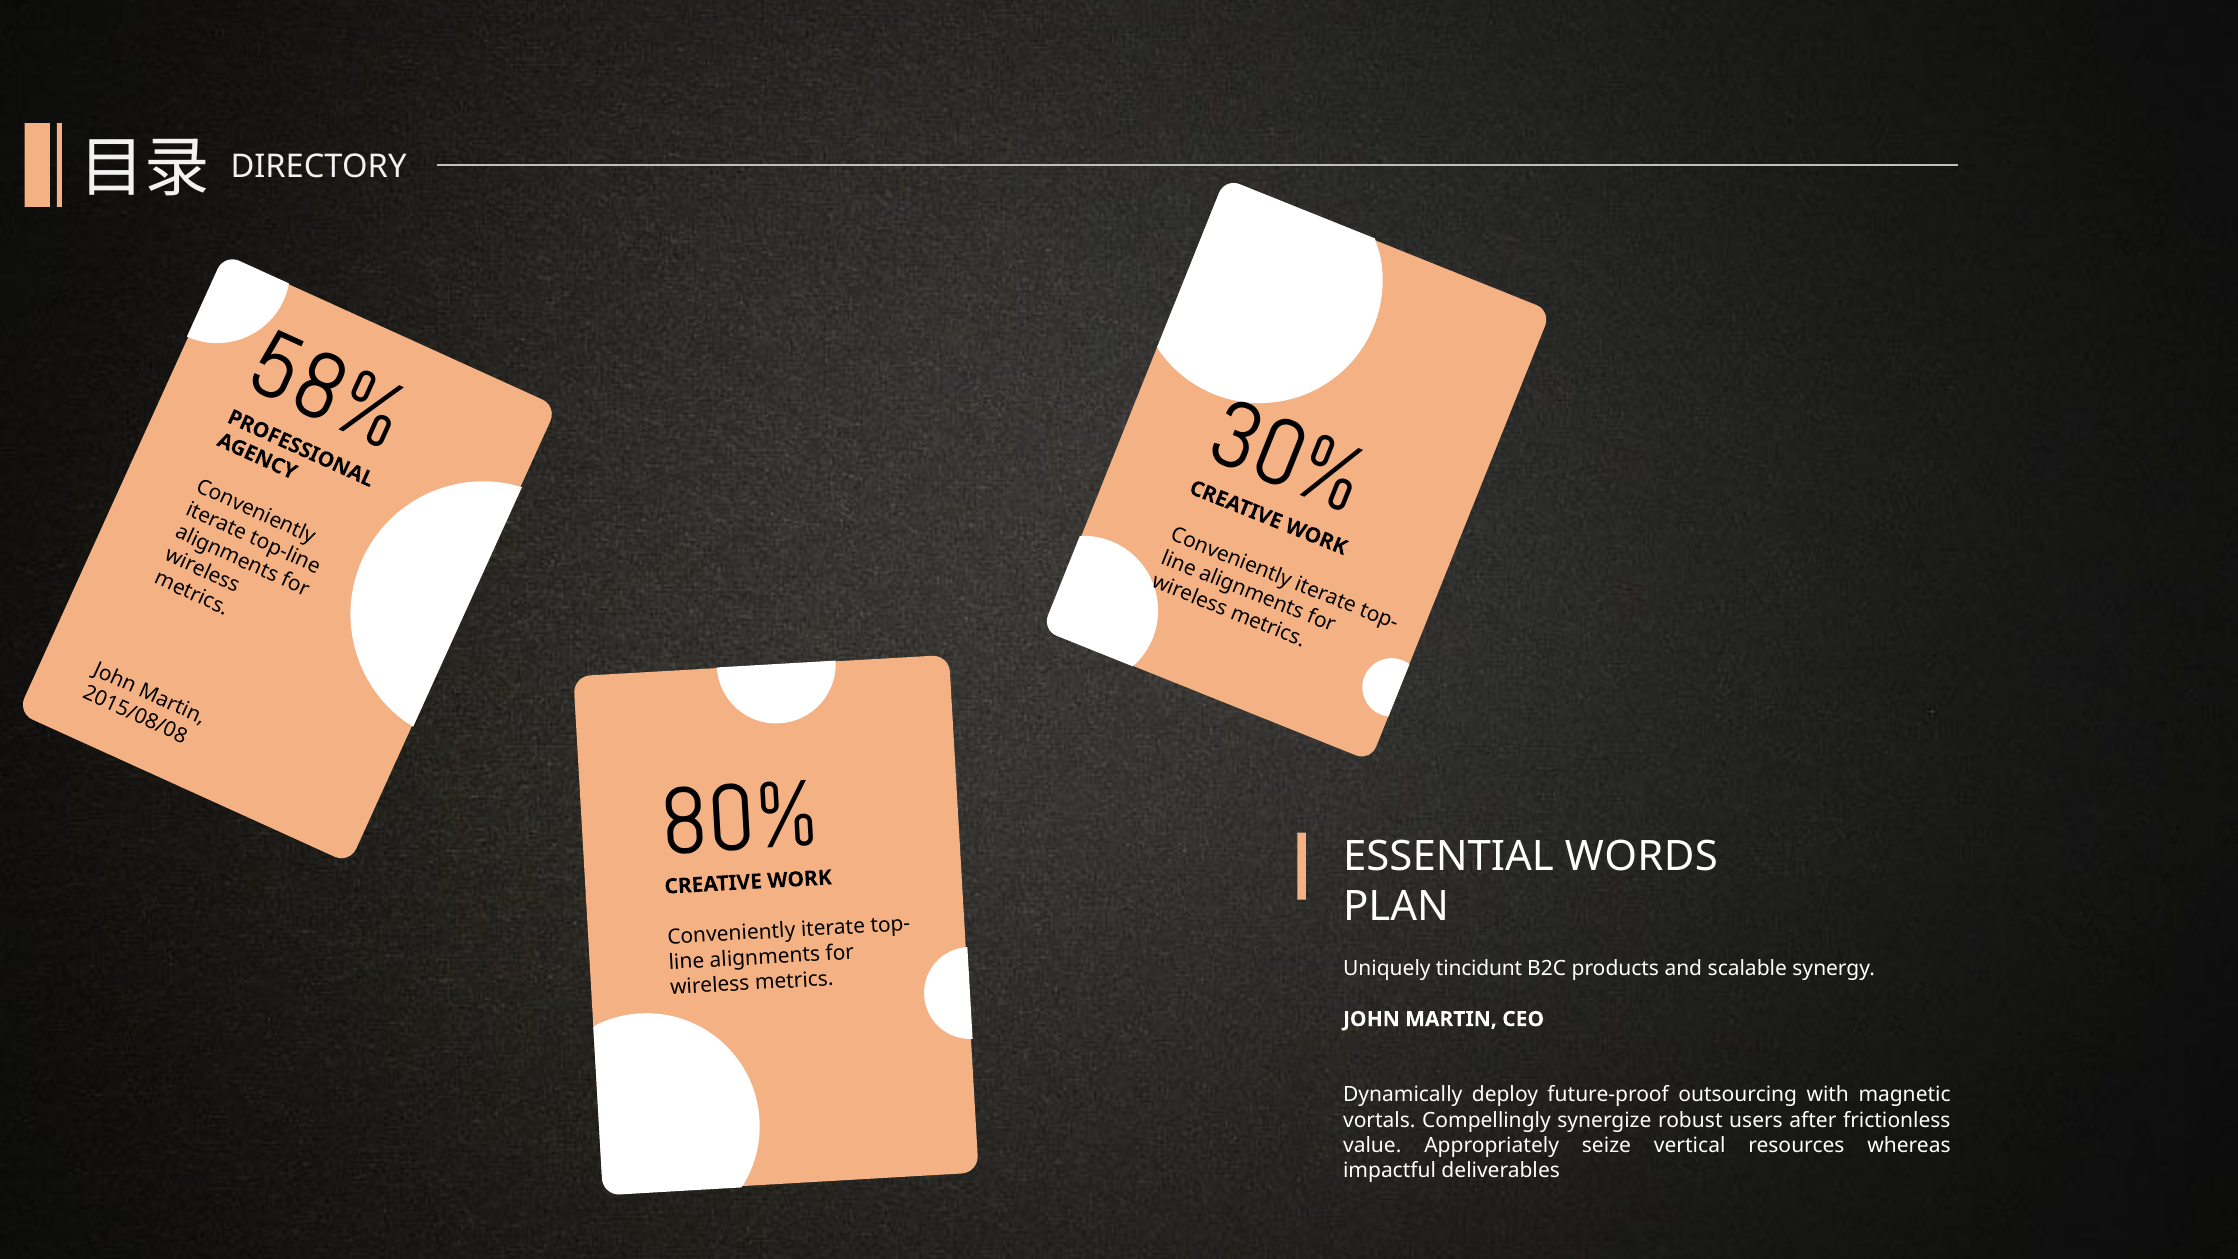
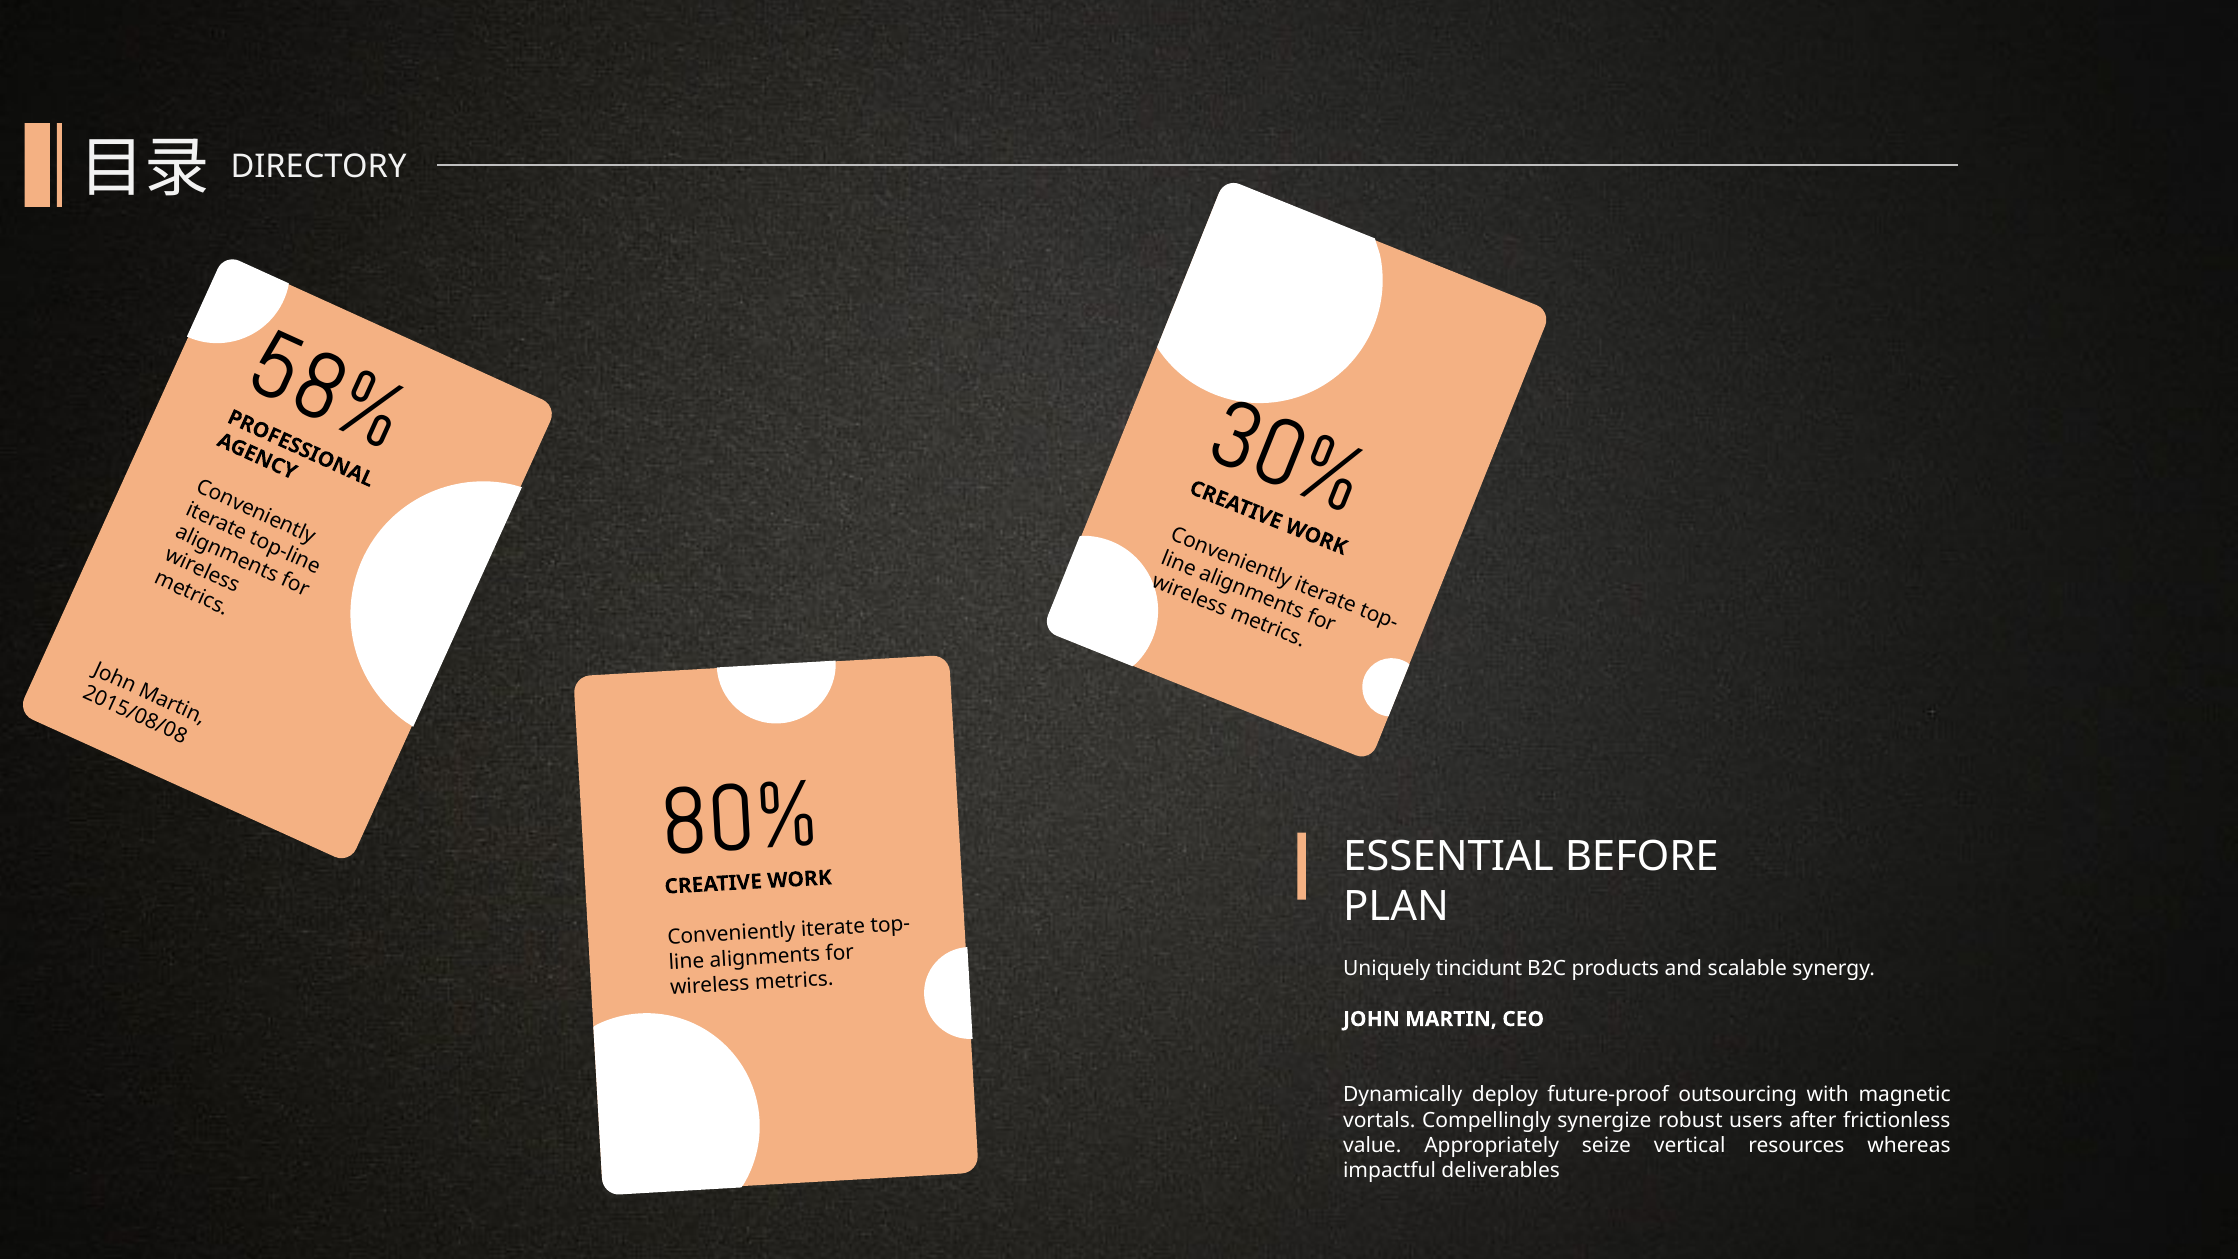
WORDS: WORDS -> BEFORE
